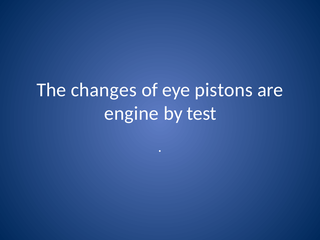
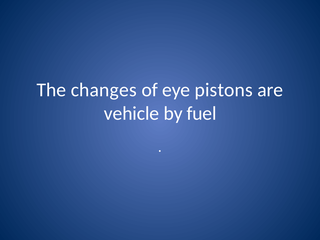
engine: engine -> vehicle
test: test -> fuel
